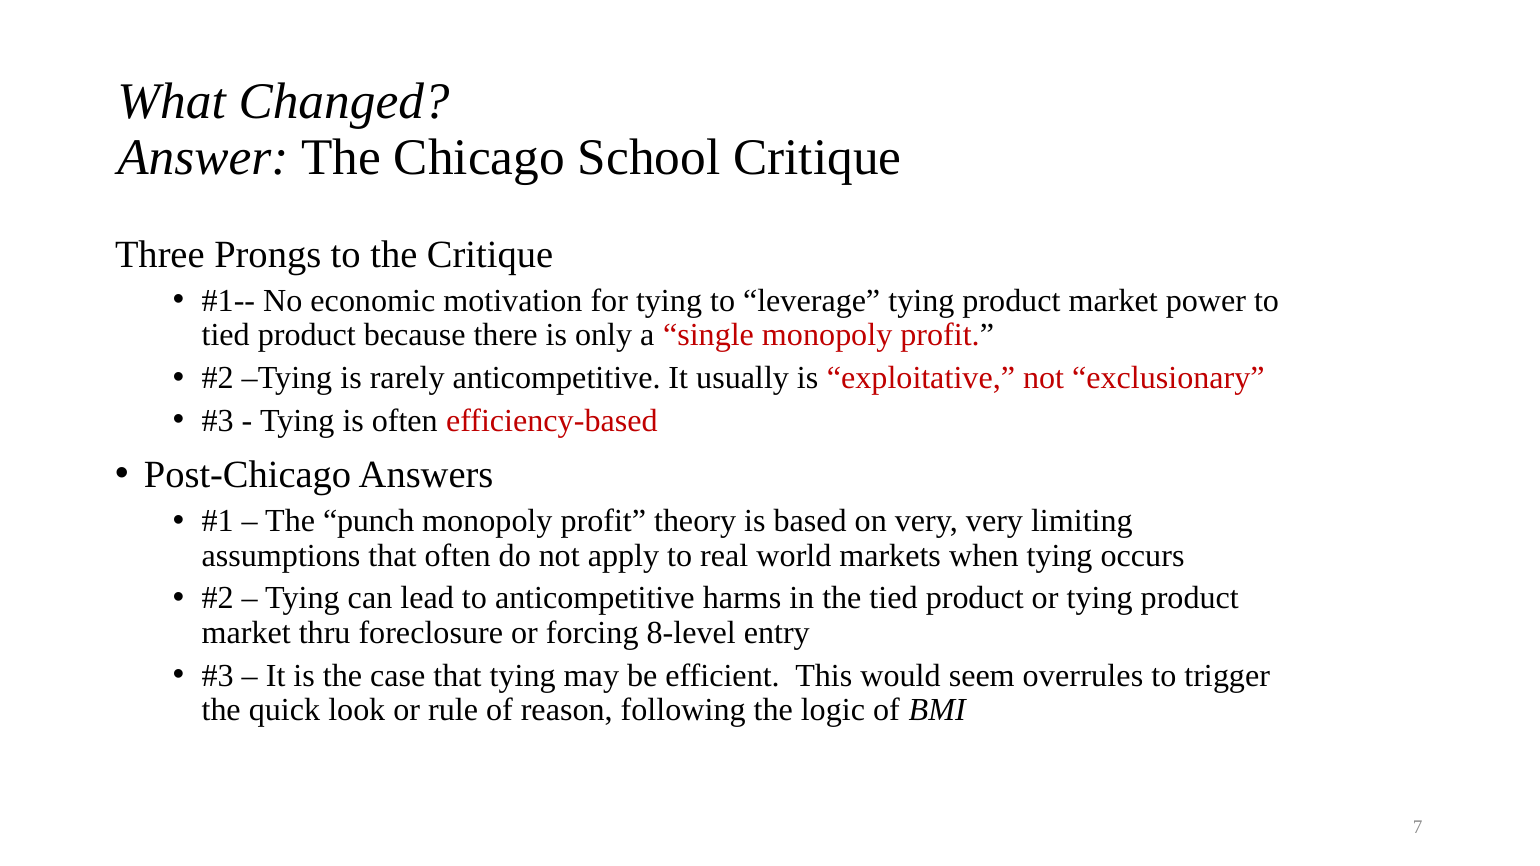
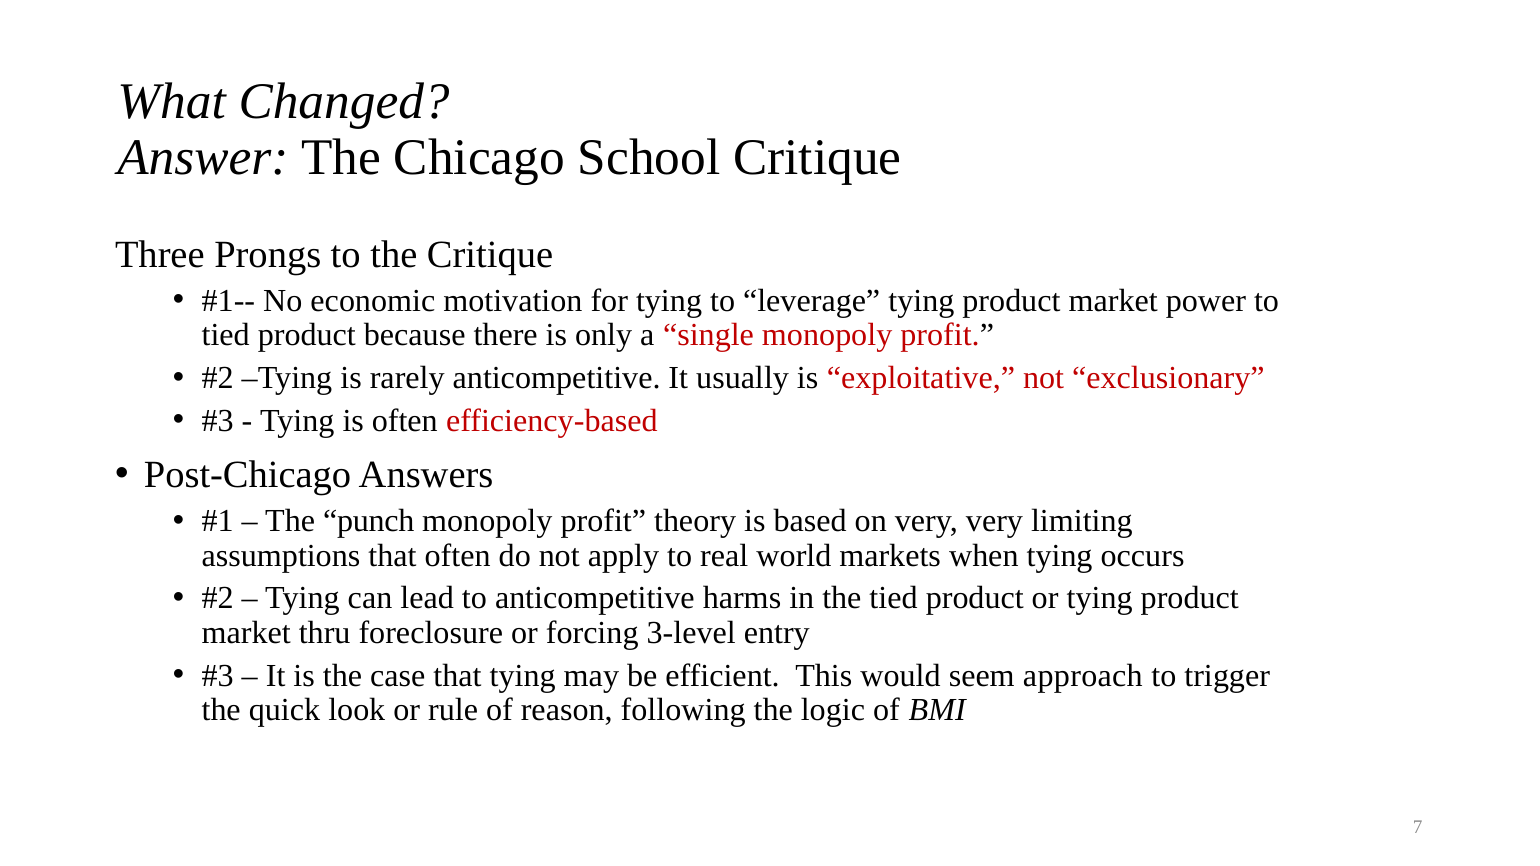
8-level: 8-level -> 3-level
overrules: overrules -> approach
